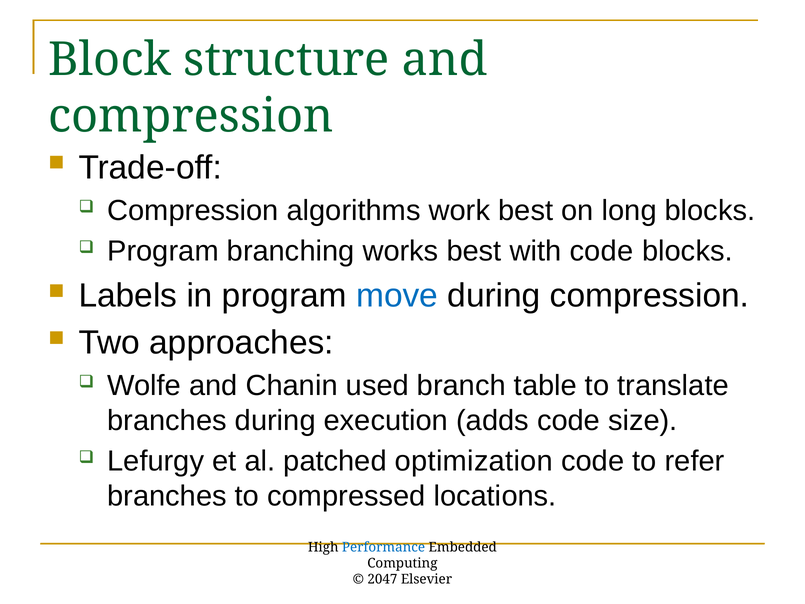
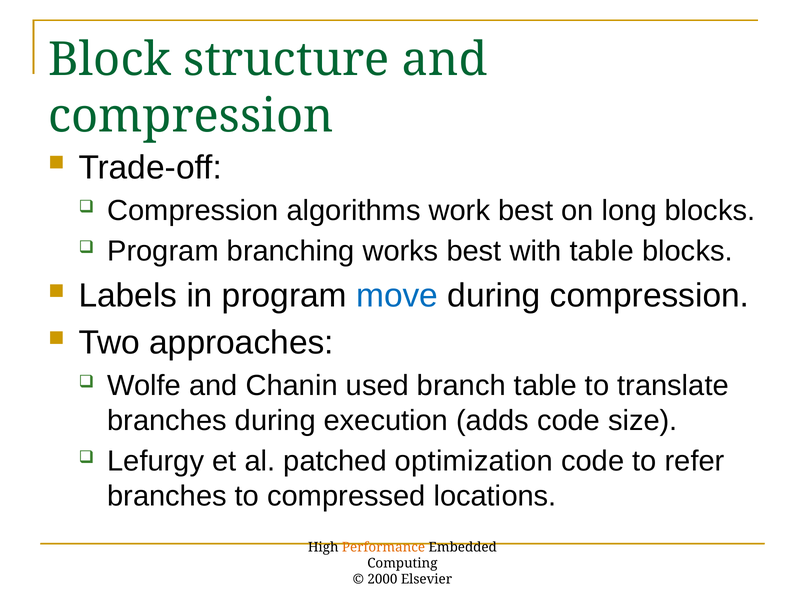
with code: code -> table
Performance colour: blue -> orange
2047: 2047 -> 2000
